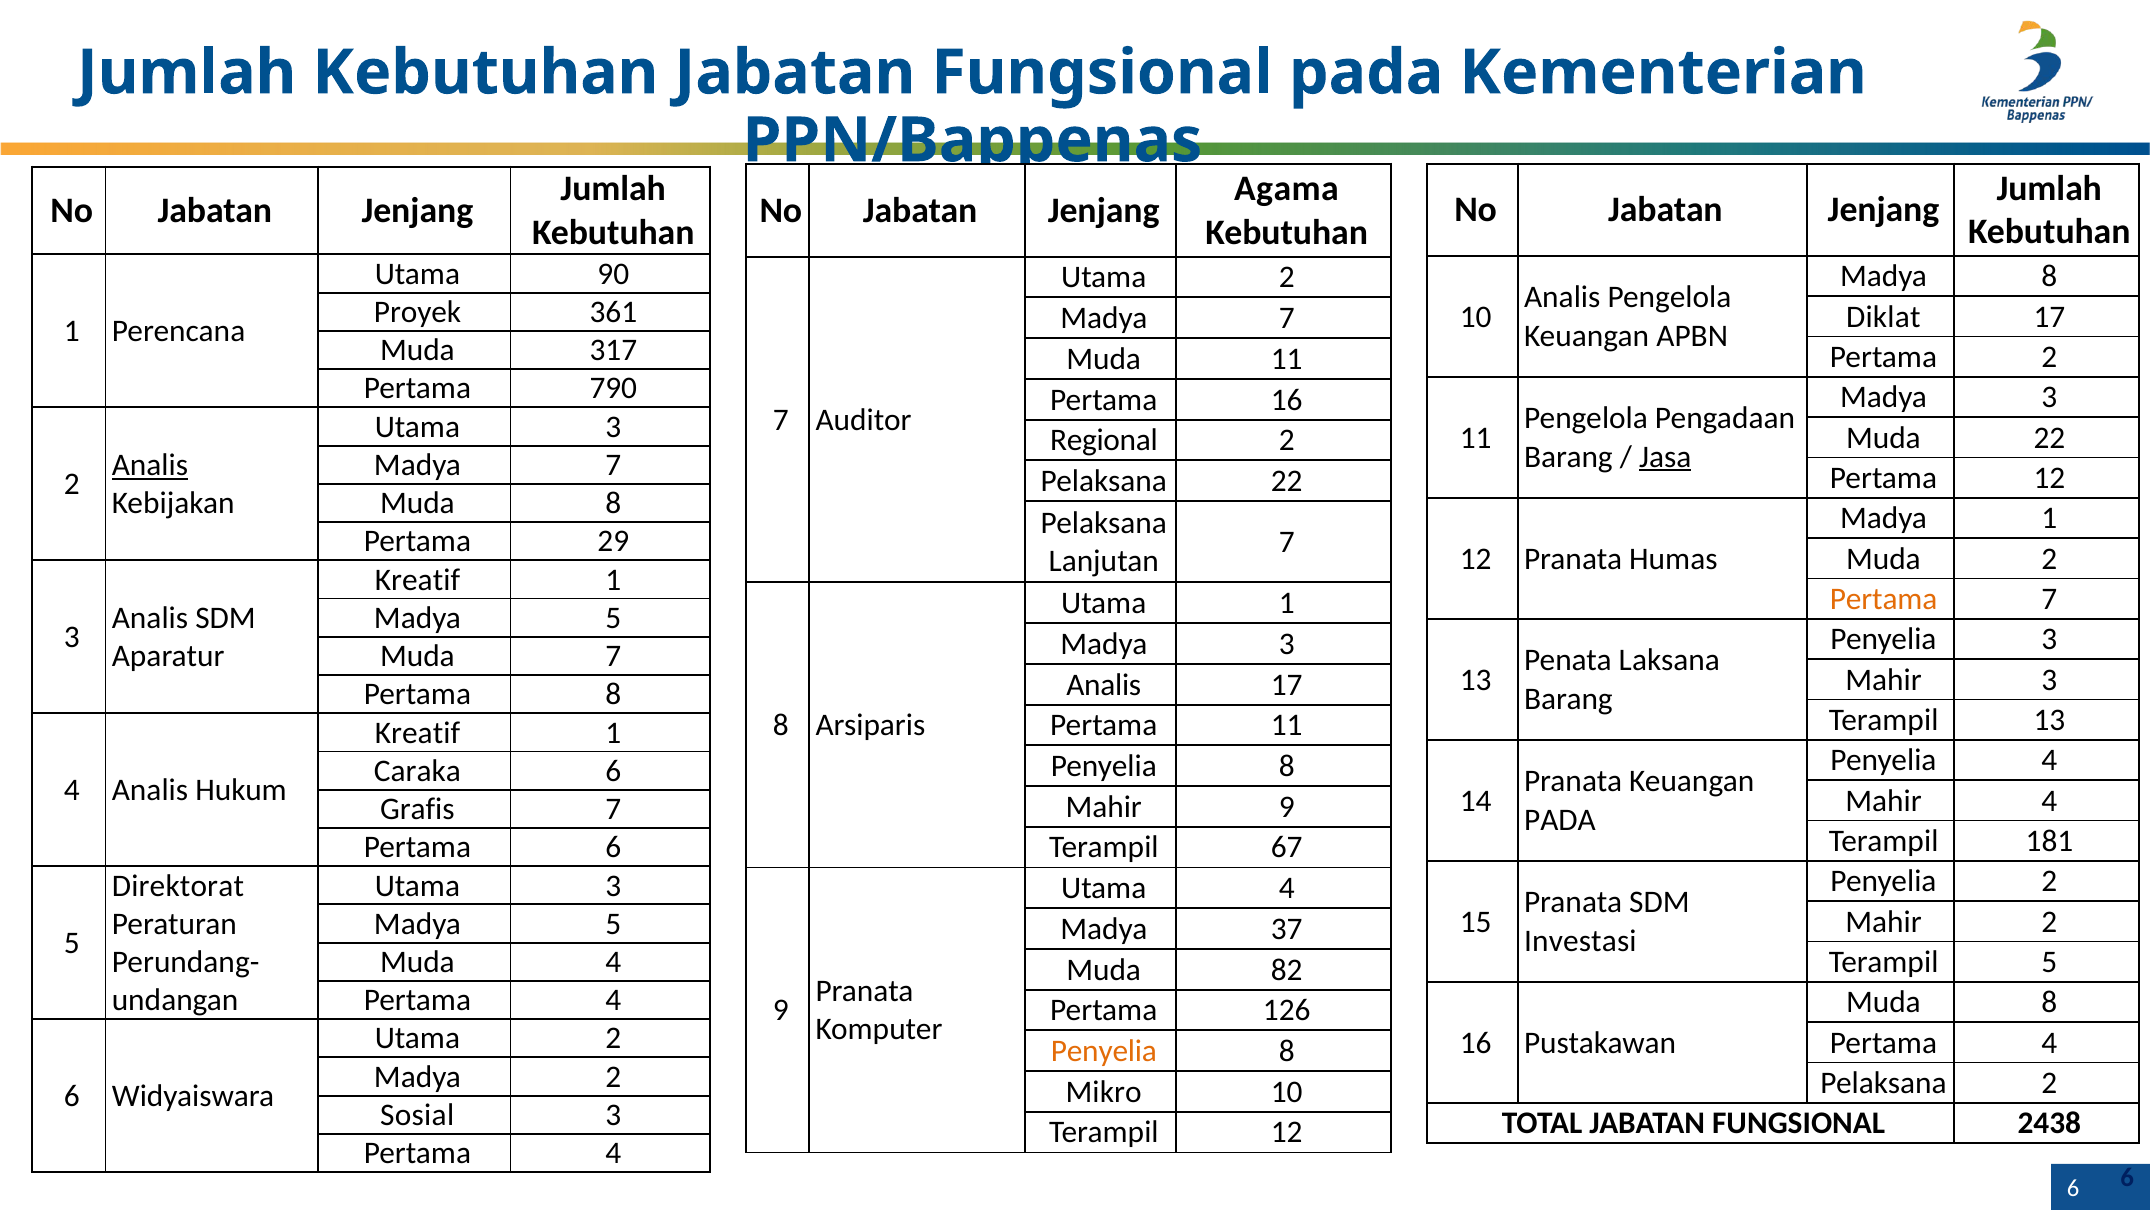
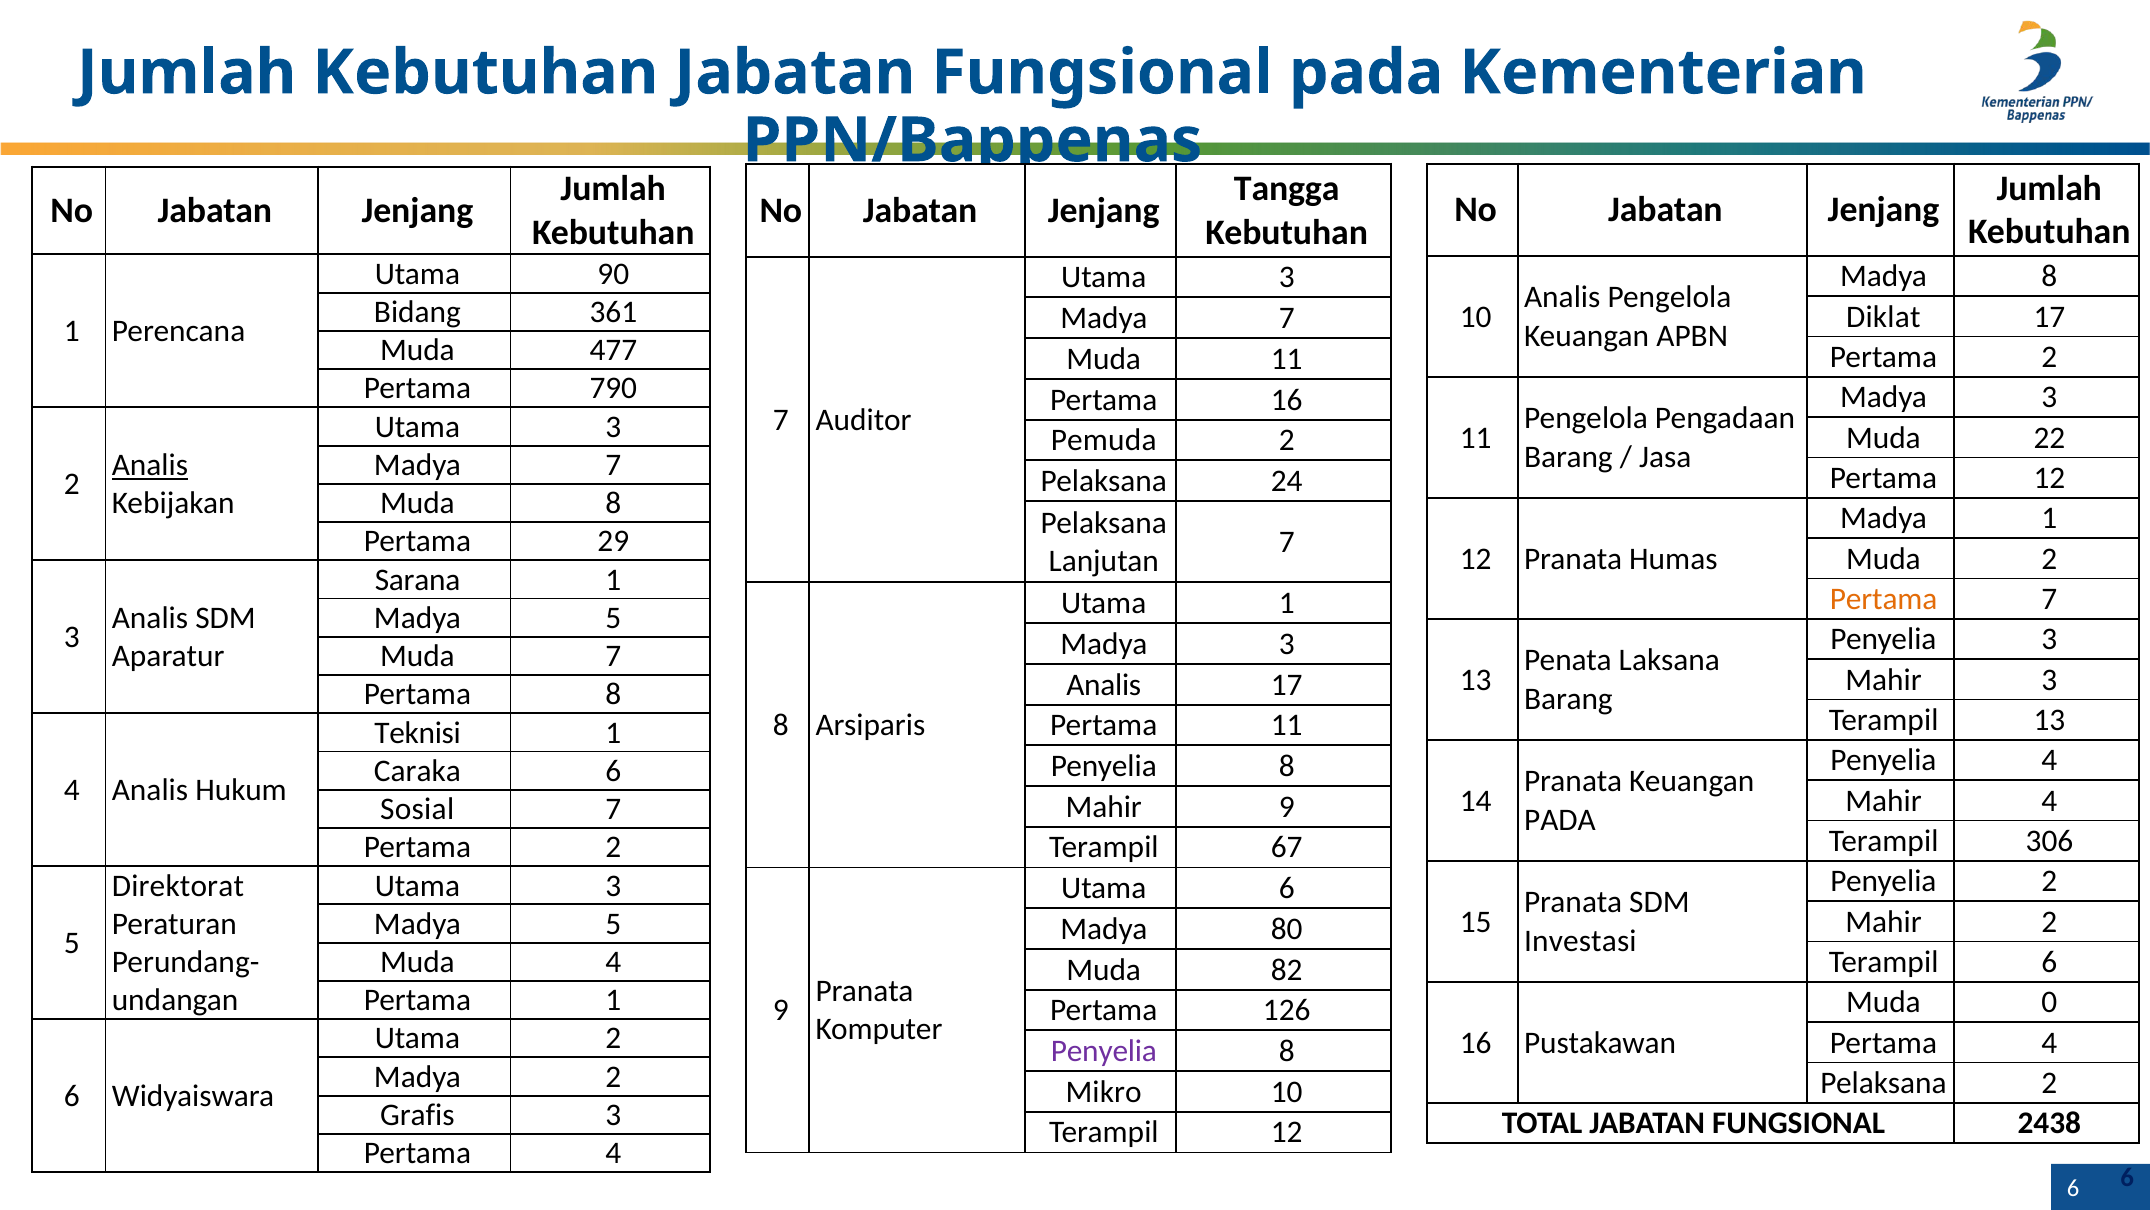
Agama: Agama -> Tangga
2 at (1287, 277): 2 -> 3
Proyek: Proyek -> Bidang
317: 317 -> 477
Regional: Regional -> Pemuda
Jasa underline: present -> none
Pelaksana 22: 22 -> 24
Kreatif at (417, 579): Kreatif -> Sarana
Kreatif at (417, 732): Kreatif -> Teknisi
Grafis: Grafis -> Sosial
181: 181 -> 306
6 at (613, 847): 6 -> 2
Utama 4: 4 -> 6
37: 37 -> 80
Terampil 5: 5 -> 6
4 at (613, 1000): 4 -> 1
8 at (2049, 1002): 8 -> 0
Penyelia at (1104, 1051) colour: orange -> purple
Sosial: Sosial -> Grafis
